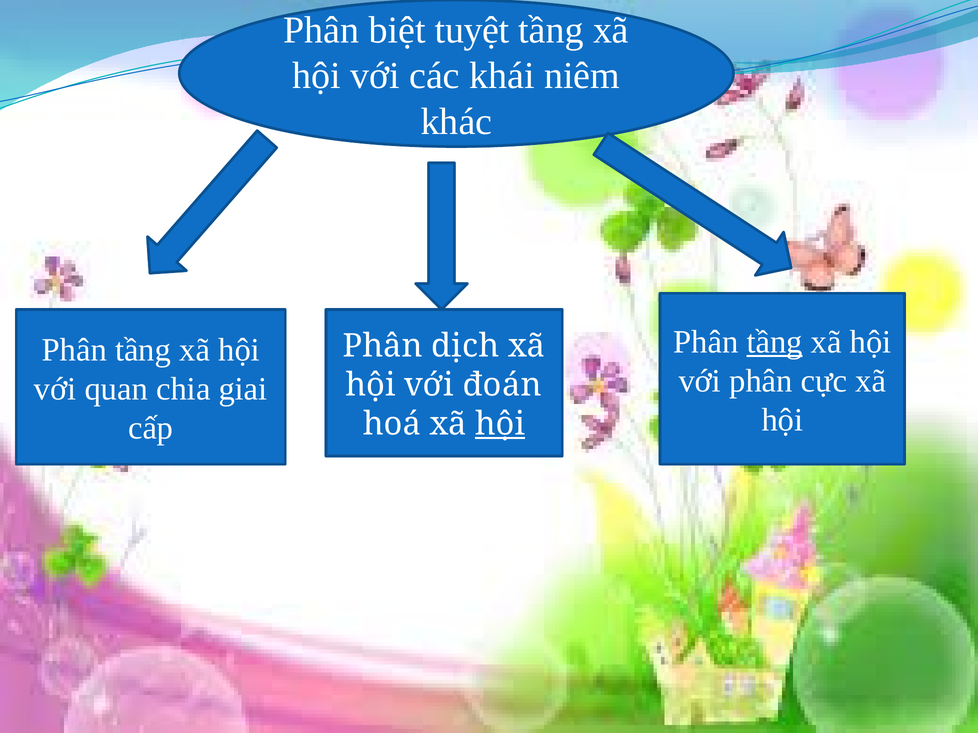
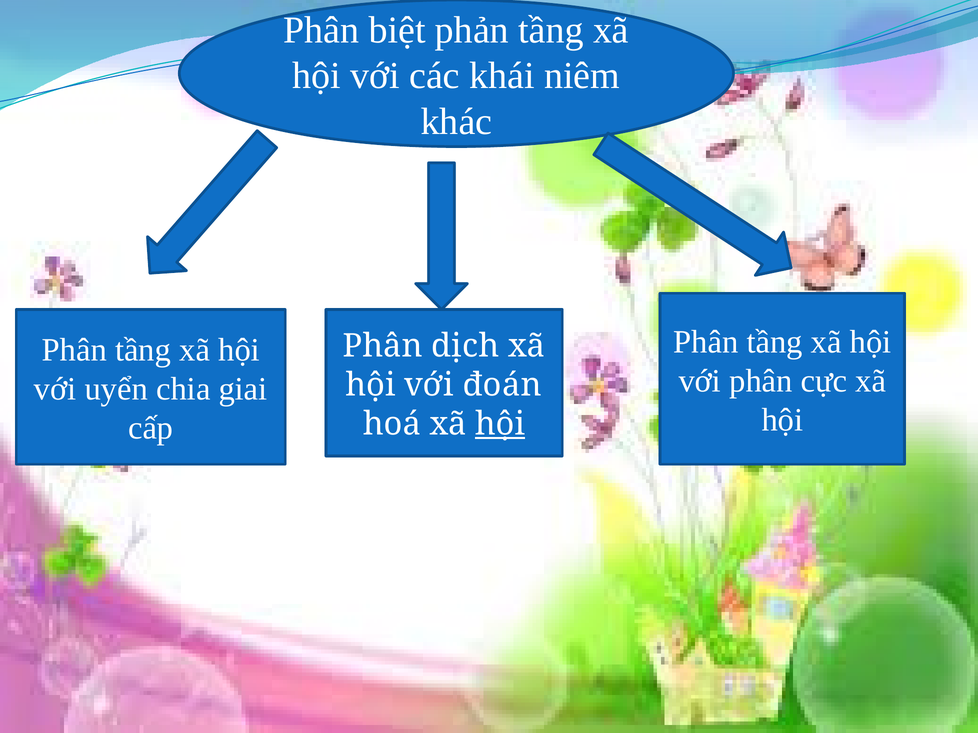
tuyệt: tuyệt -> phản
tầng at (775, 342) underline: present -> none
quan: quan -> uyển
